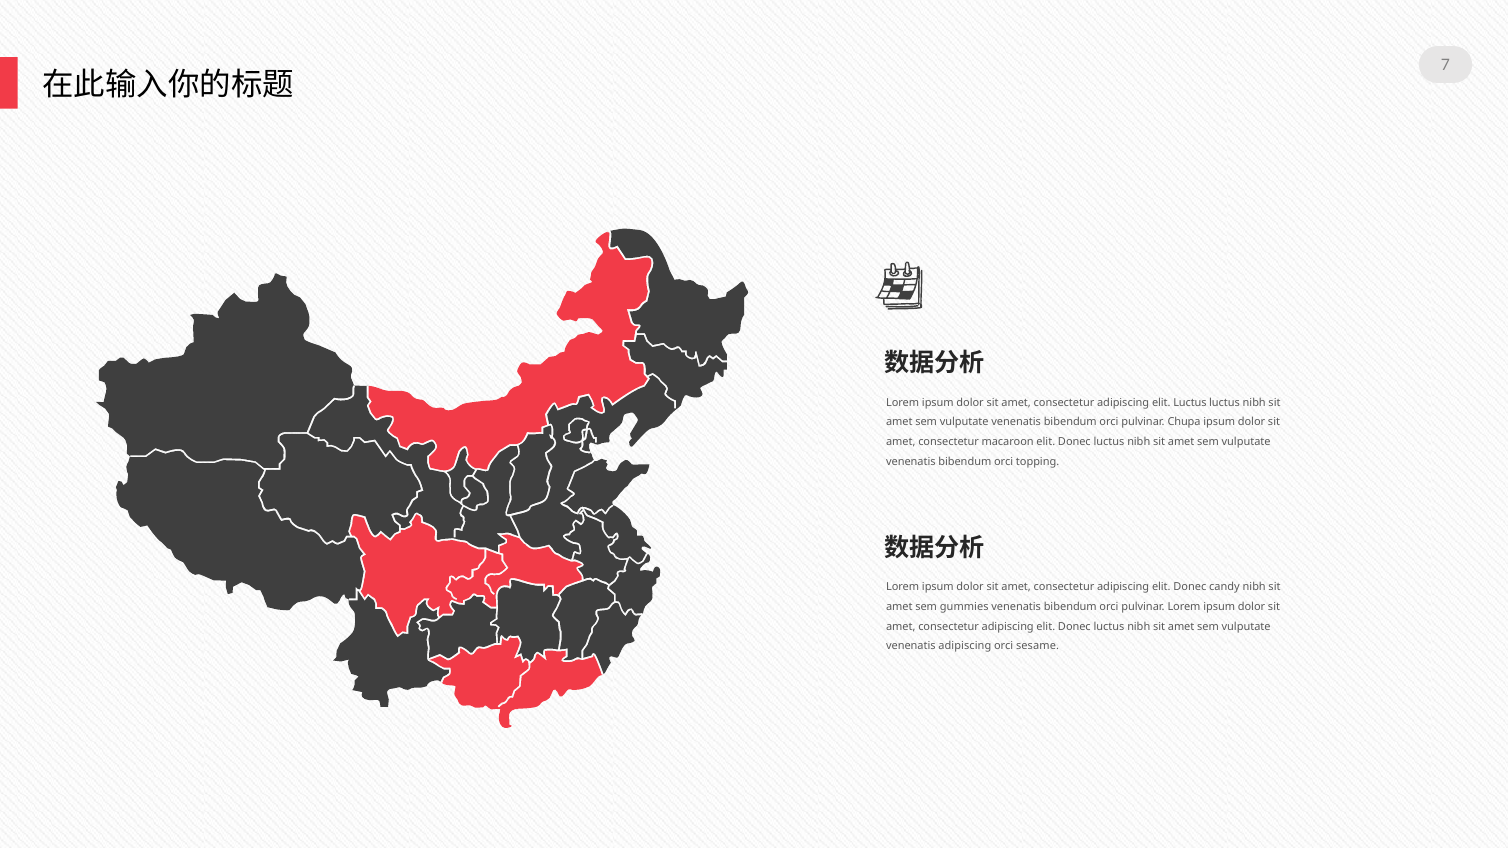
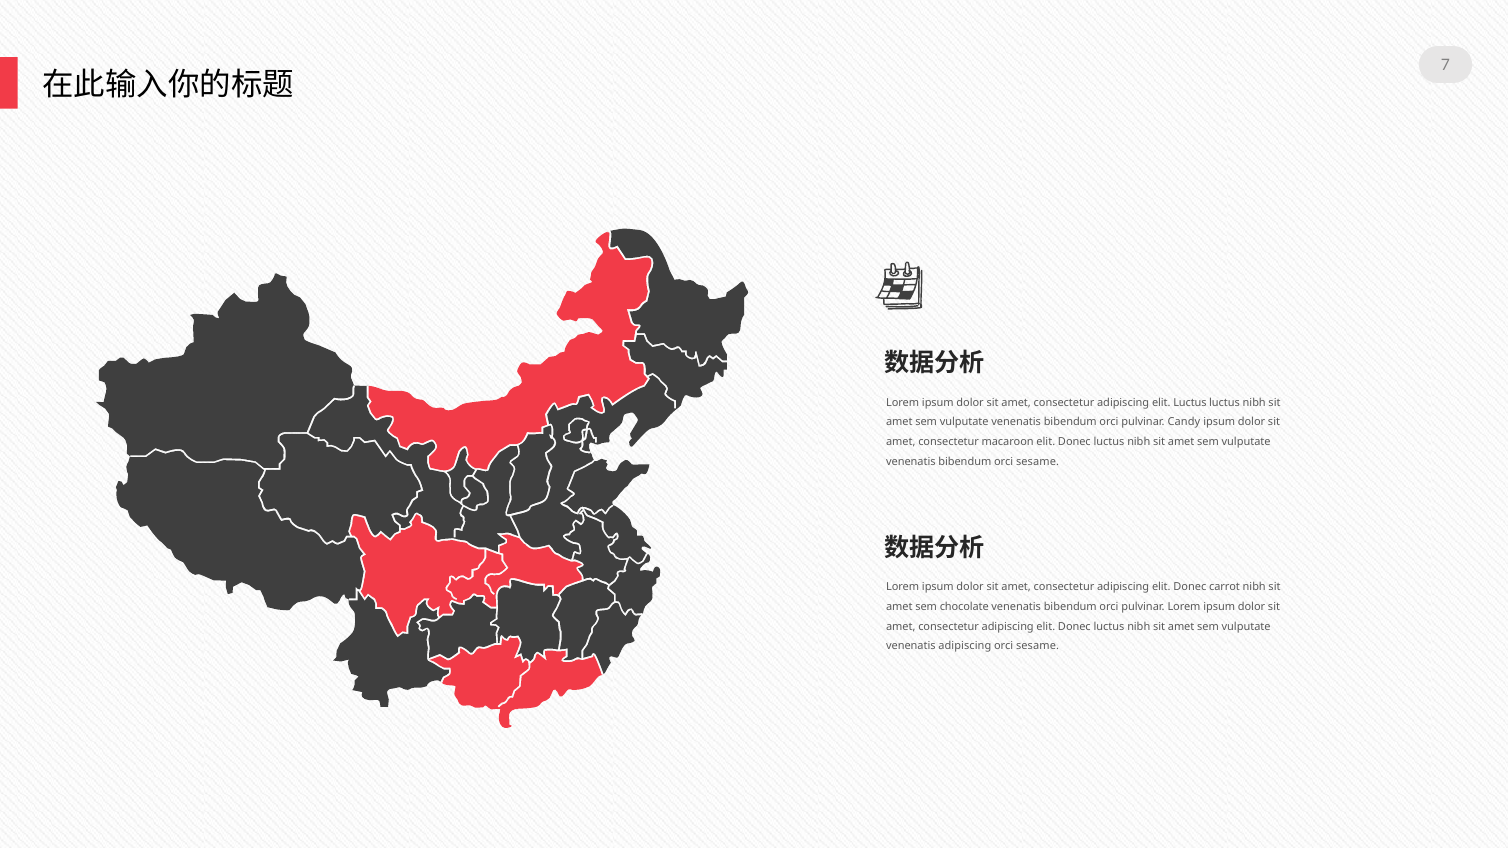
Chupa: Chupa -> Candy
bibendum orci topping: topping -> sesame
candy: candy -> carrot
gummies: gummies -> chocolate
